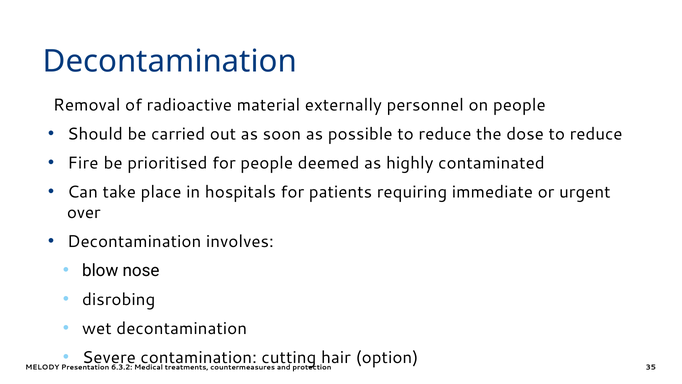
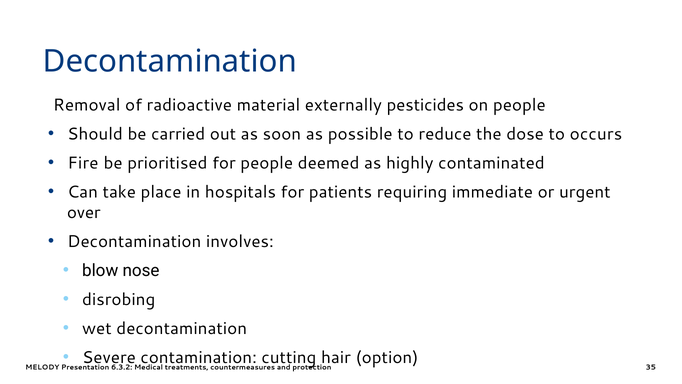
personnel: personnel -> pesticides
dose to reduce: reduce -> occurs
